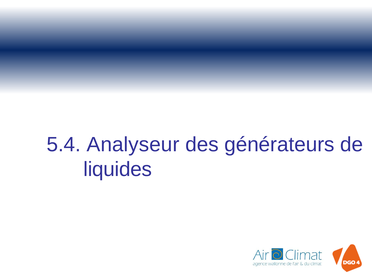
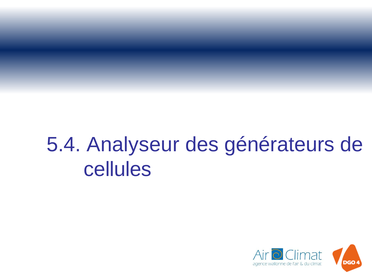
liquides: liquides -> cellules
